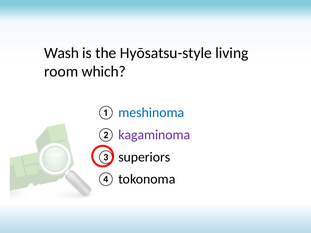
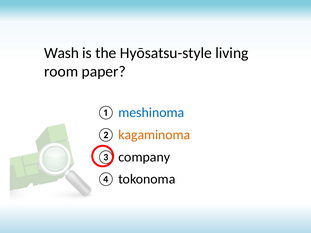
which: which -> paper
kagaminoma colour: purple -> orange
superiors: superiors -> company
